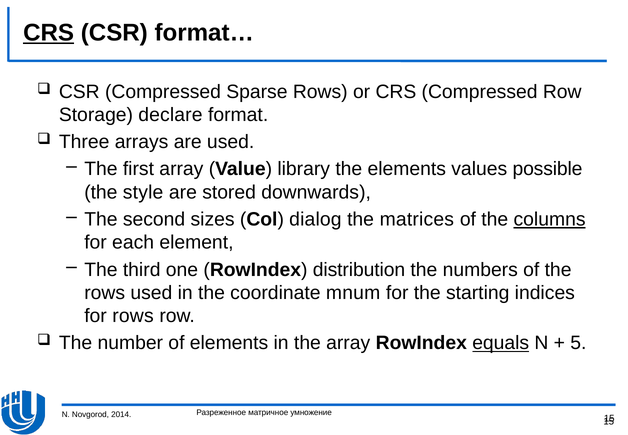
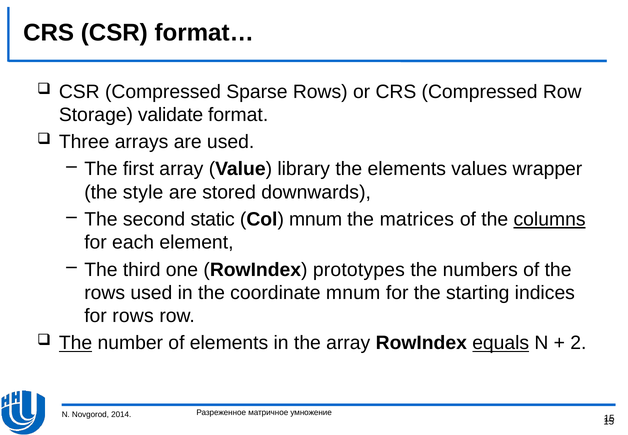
CRS at (49, 33) underline: present -> none
declare: declare -> validate
possible: possible -> wrapper
sizes: sizes -> static
Col dialog: dialog -> mnum
distribution: distribution -> prototypes
The at (76, 343) underline: none -> present
5: 5 -> 2
